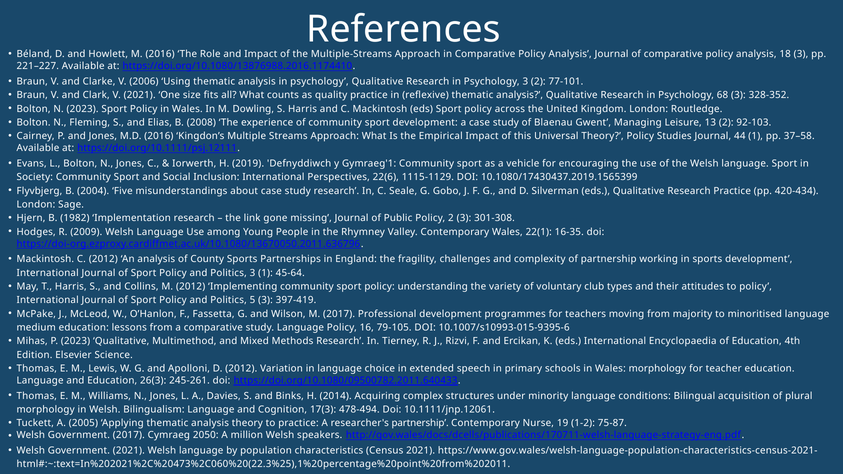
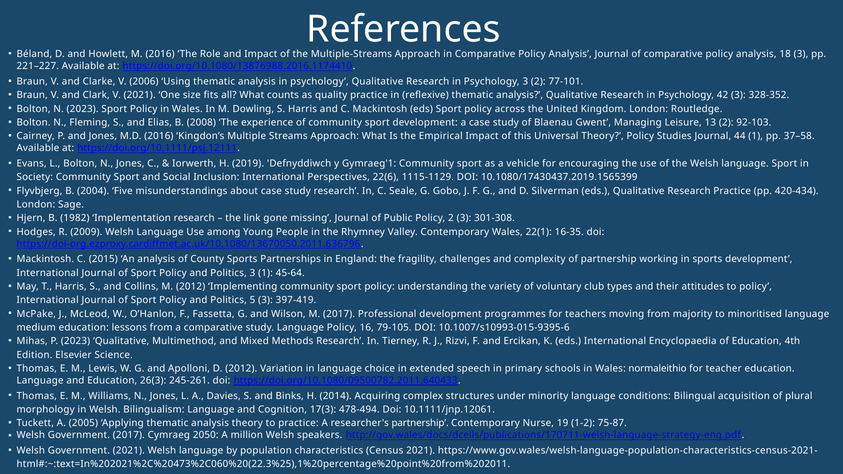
68: 68 -> 42
C 2012: 2012 -> 2015
Wales morphology: morphology -> normaleithio
